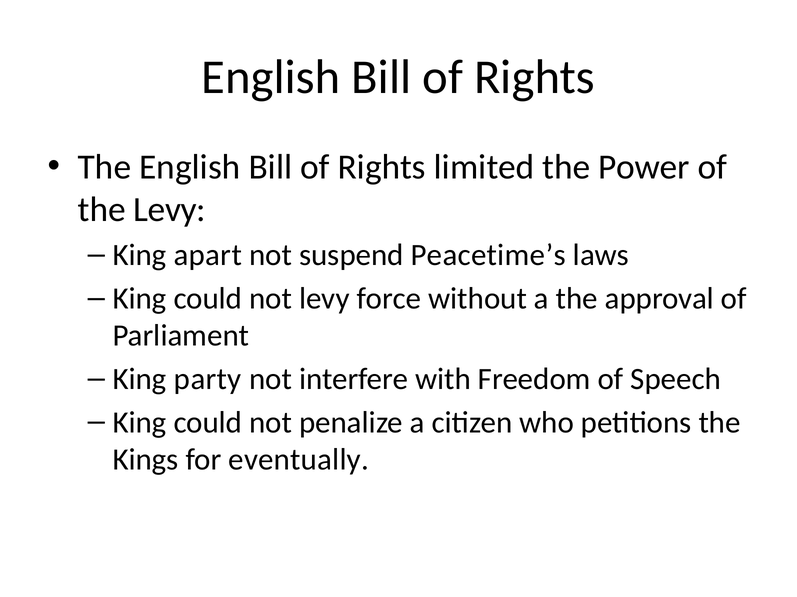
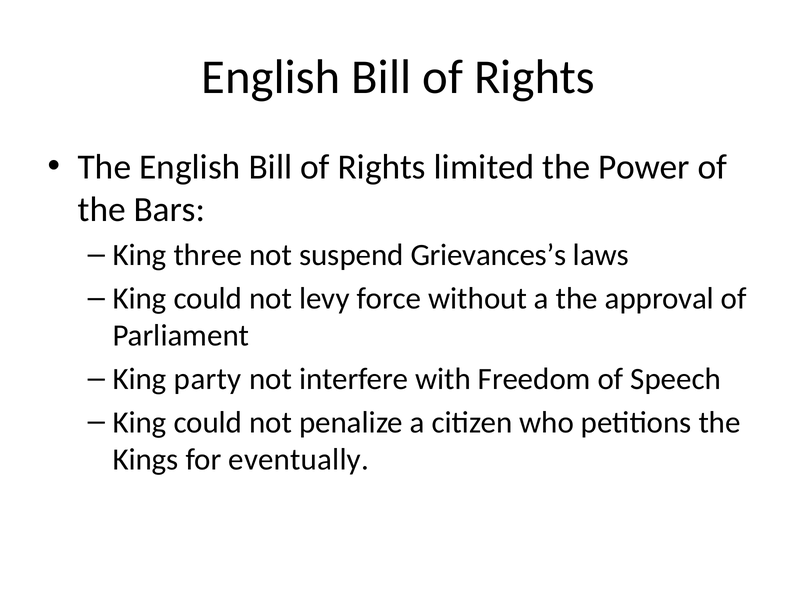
the Levy: Levy -> Bars
apart: apart -> three
Peacetime’s: Peacetime’s -> Grievances’s
